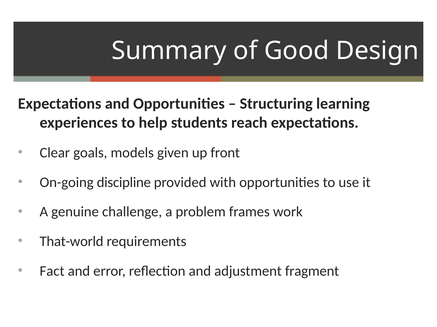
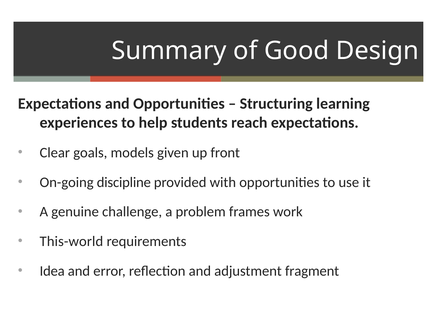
That-world: That-world -> This-world
Fact: Fact -> Idea
